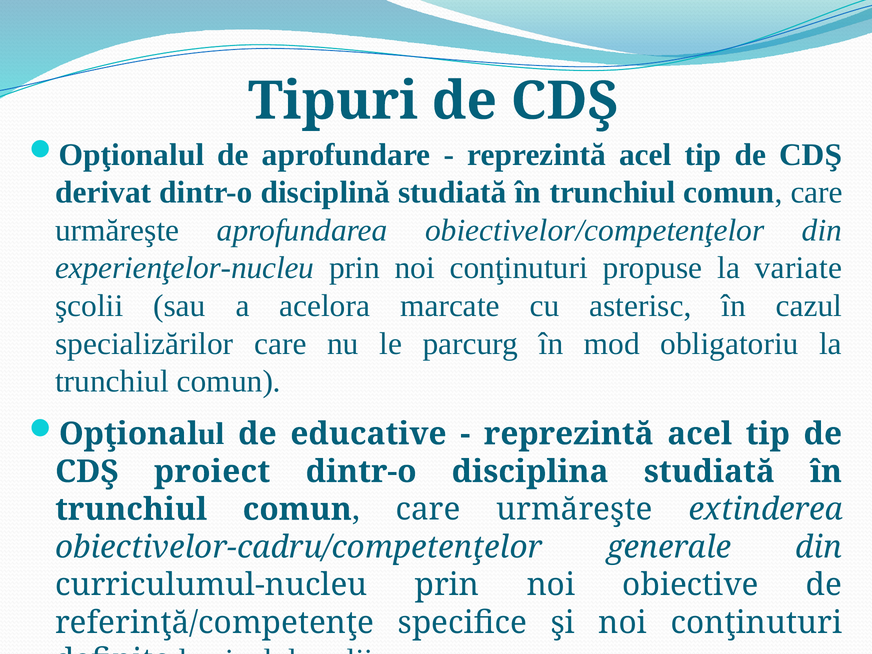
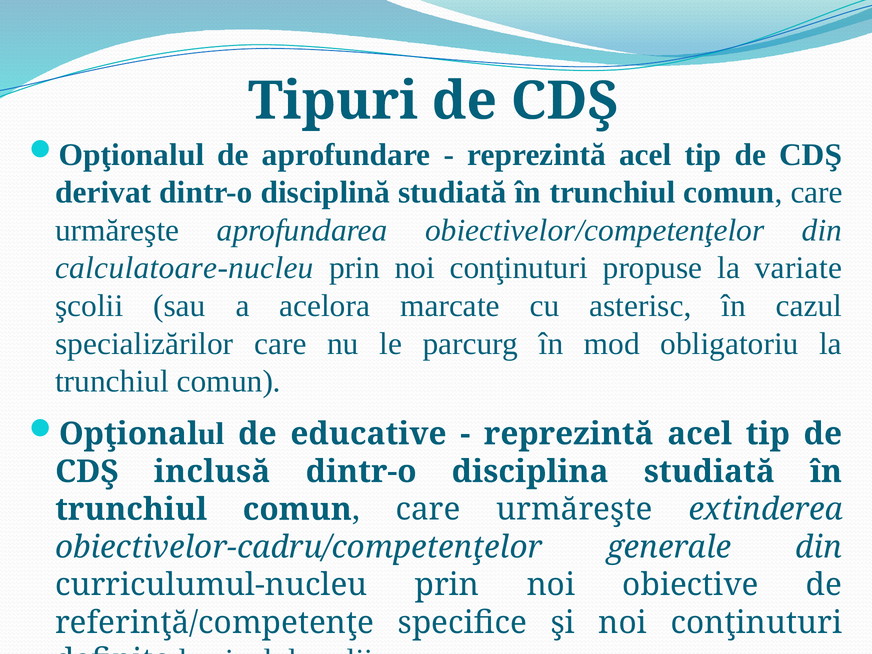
experienţelor-nucleu: experienţelor-nucleu -> calculatoare-nucleu
proiect: proiect -> inclusă
